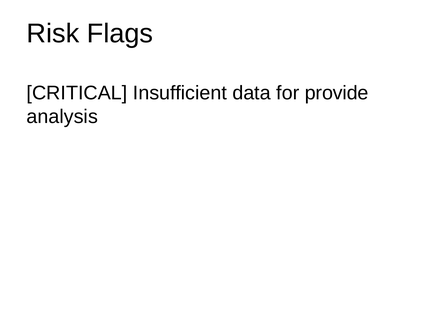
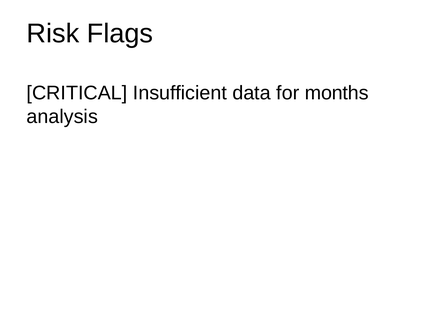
provide: provide -> months
